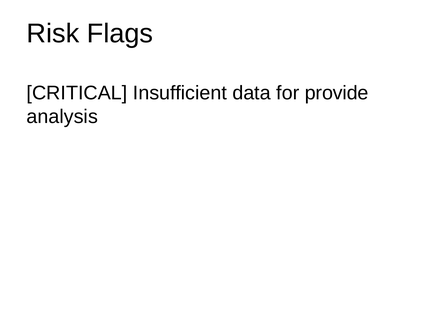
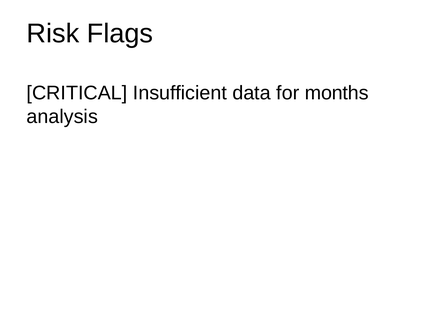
provide: provide -> months
